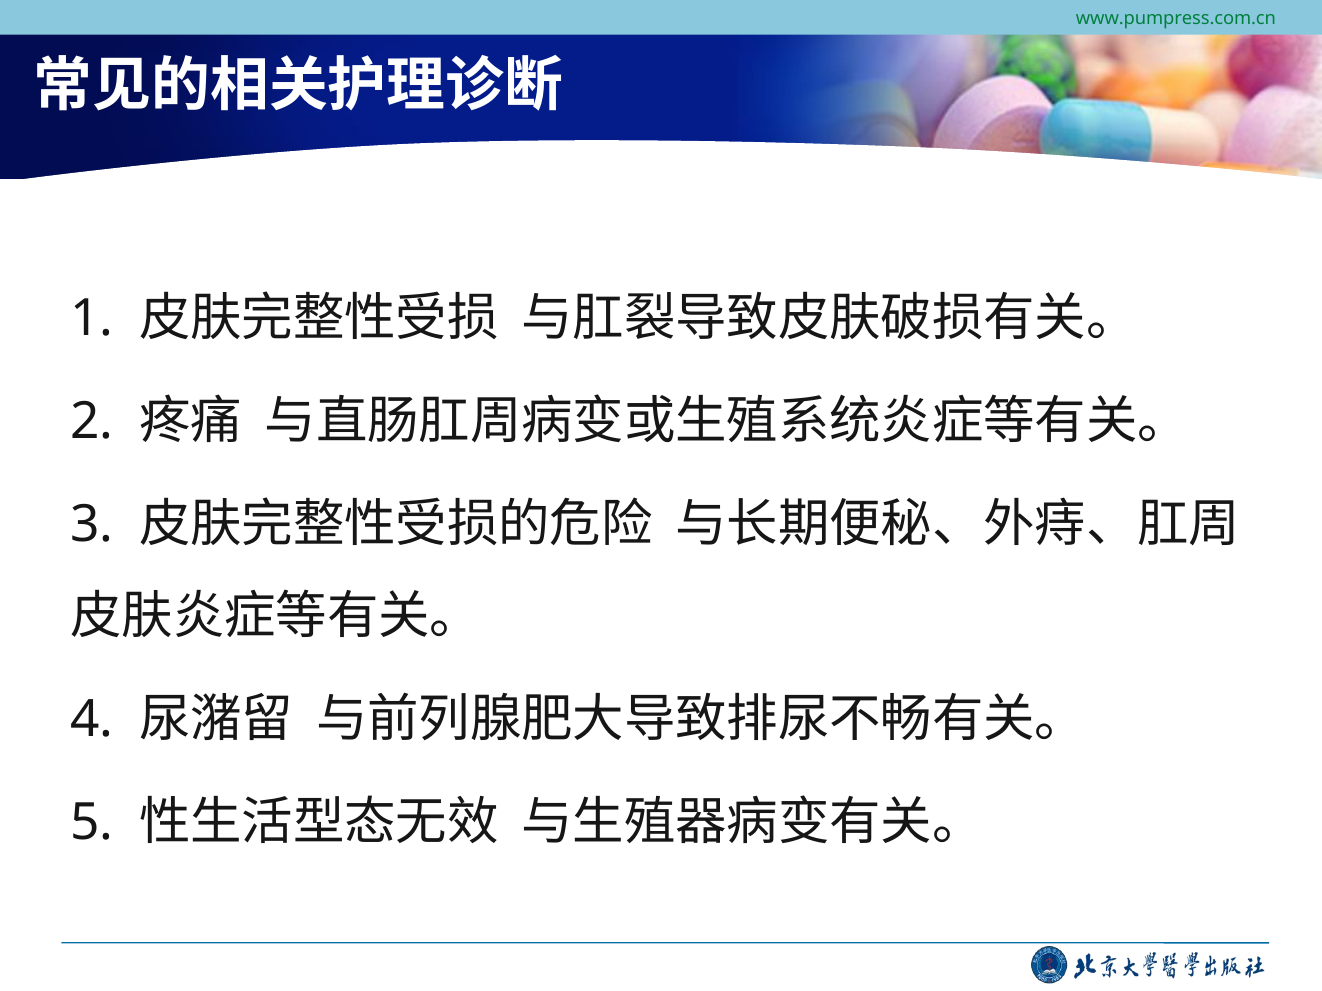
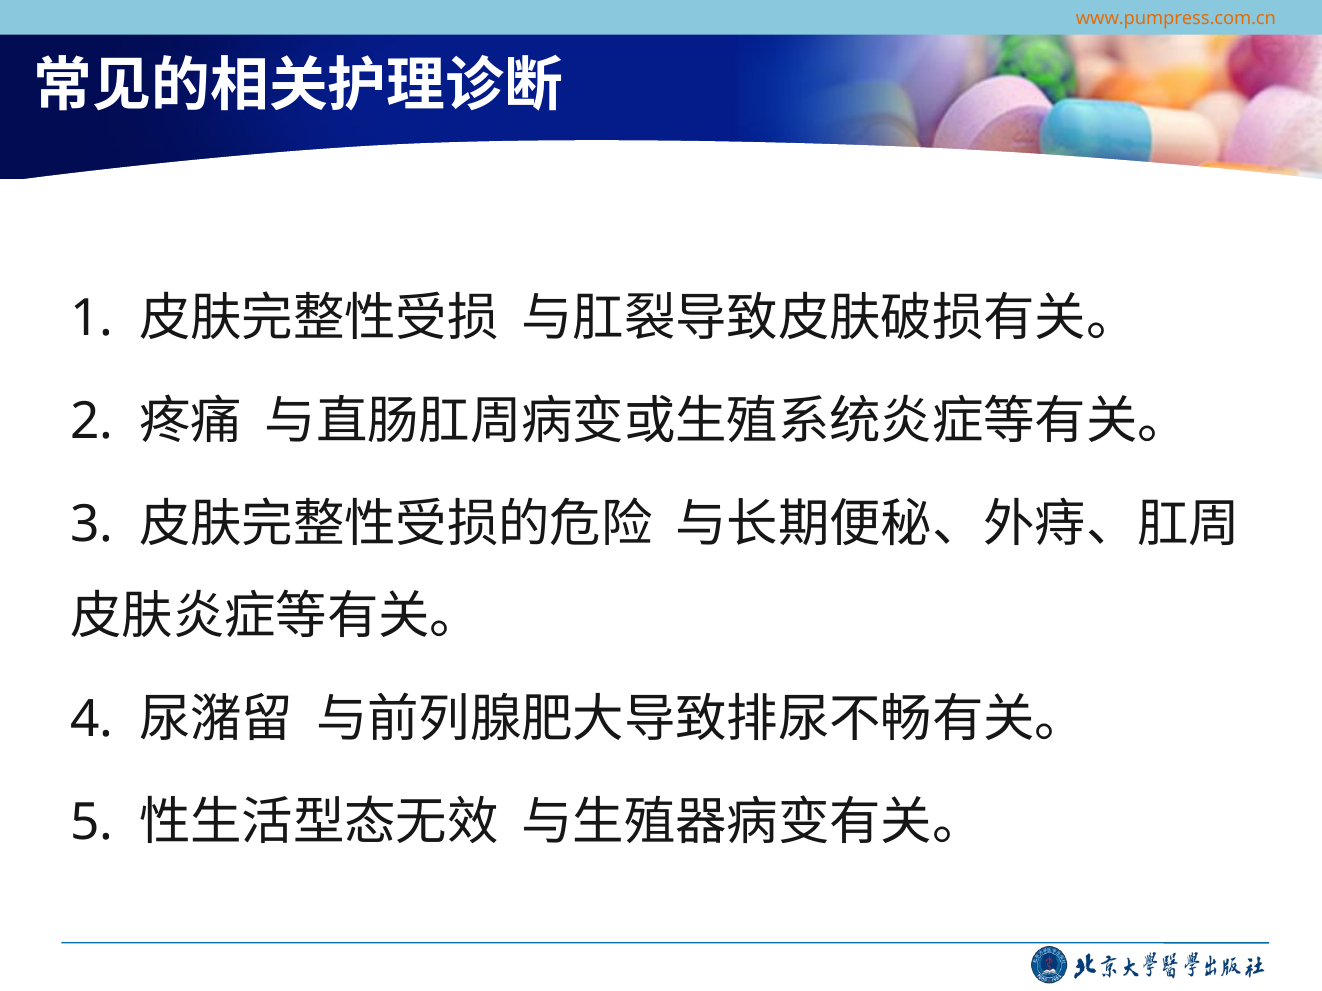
www.pumpress.com.cn colour: green -> orange
